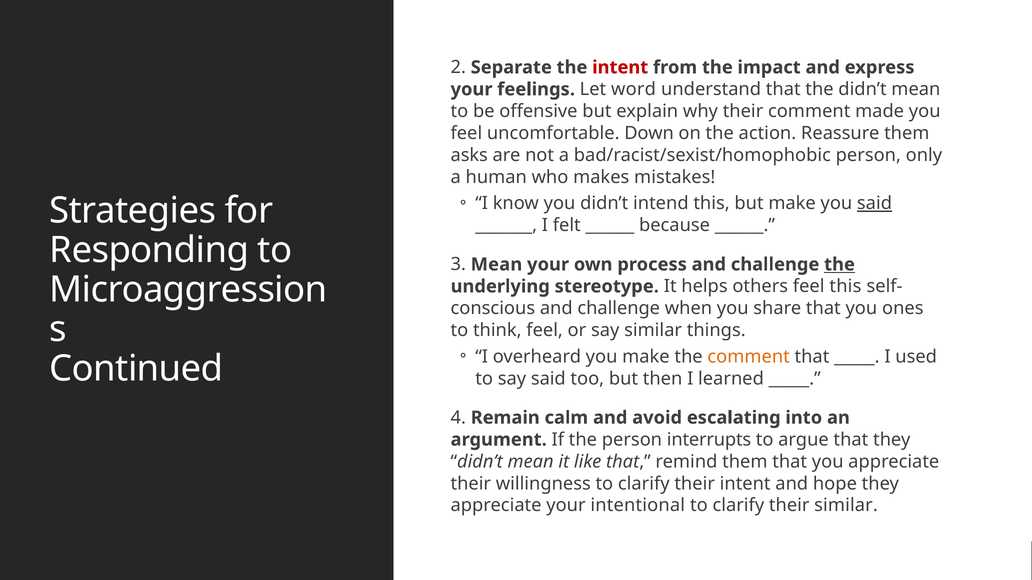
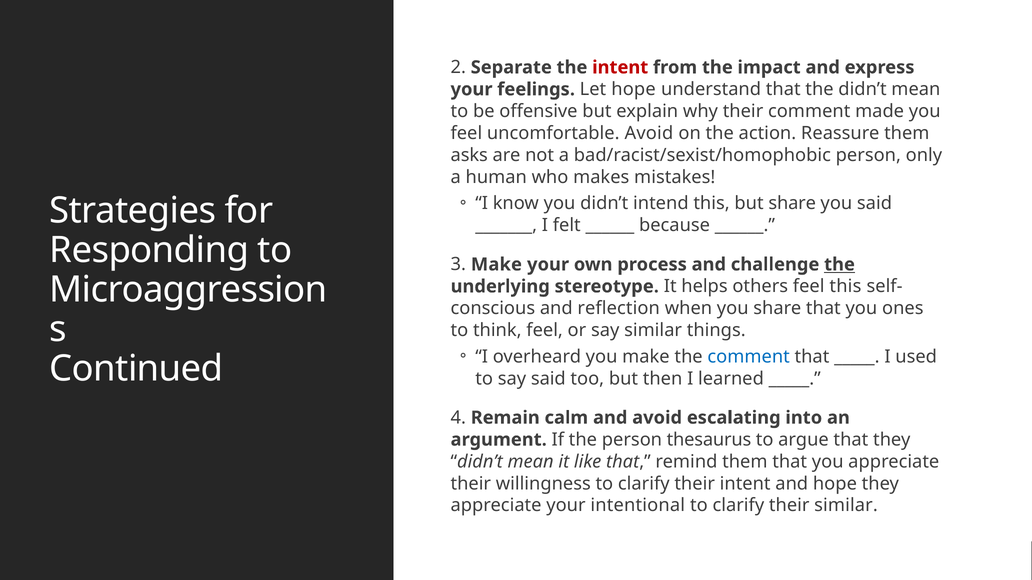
Let word: word -> hope
uncomfortable Down: Down -> Avoid
but make: make -> share
said at (874, 204) underline: present -> none
3 Mean: Mean -> Make
challenge at (619, 309): challenge -> reflection
comment at (749, 357) colour: orange -> blue
interrupts: interrupts -> thesaurus
